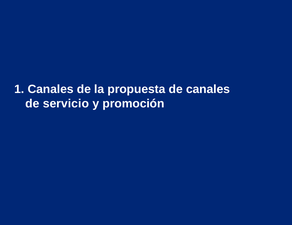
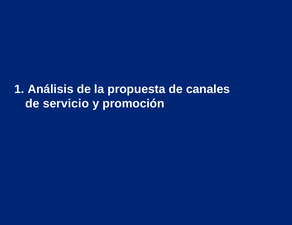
1 Canales: Canales -> Análisis
